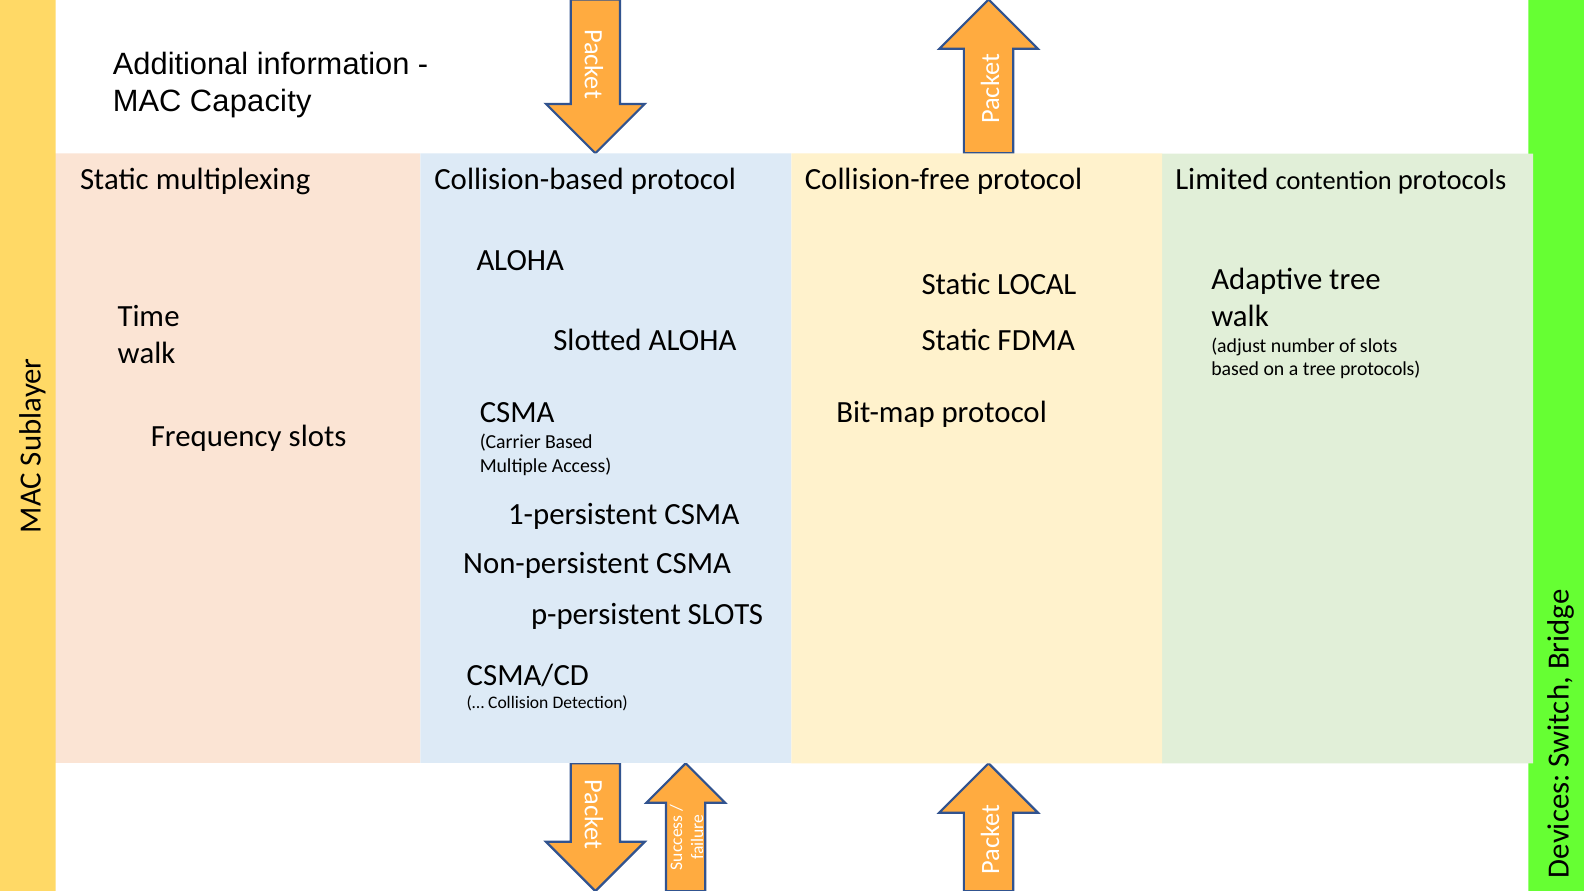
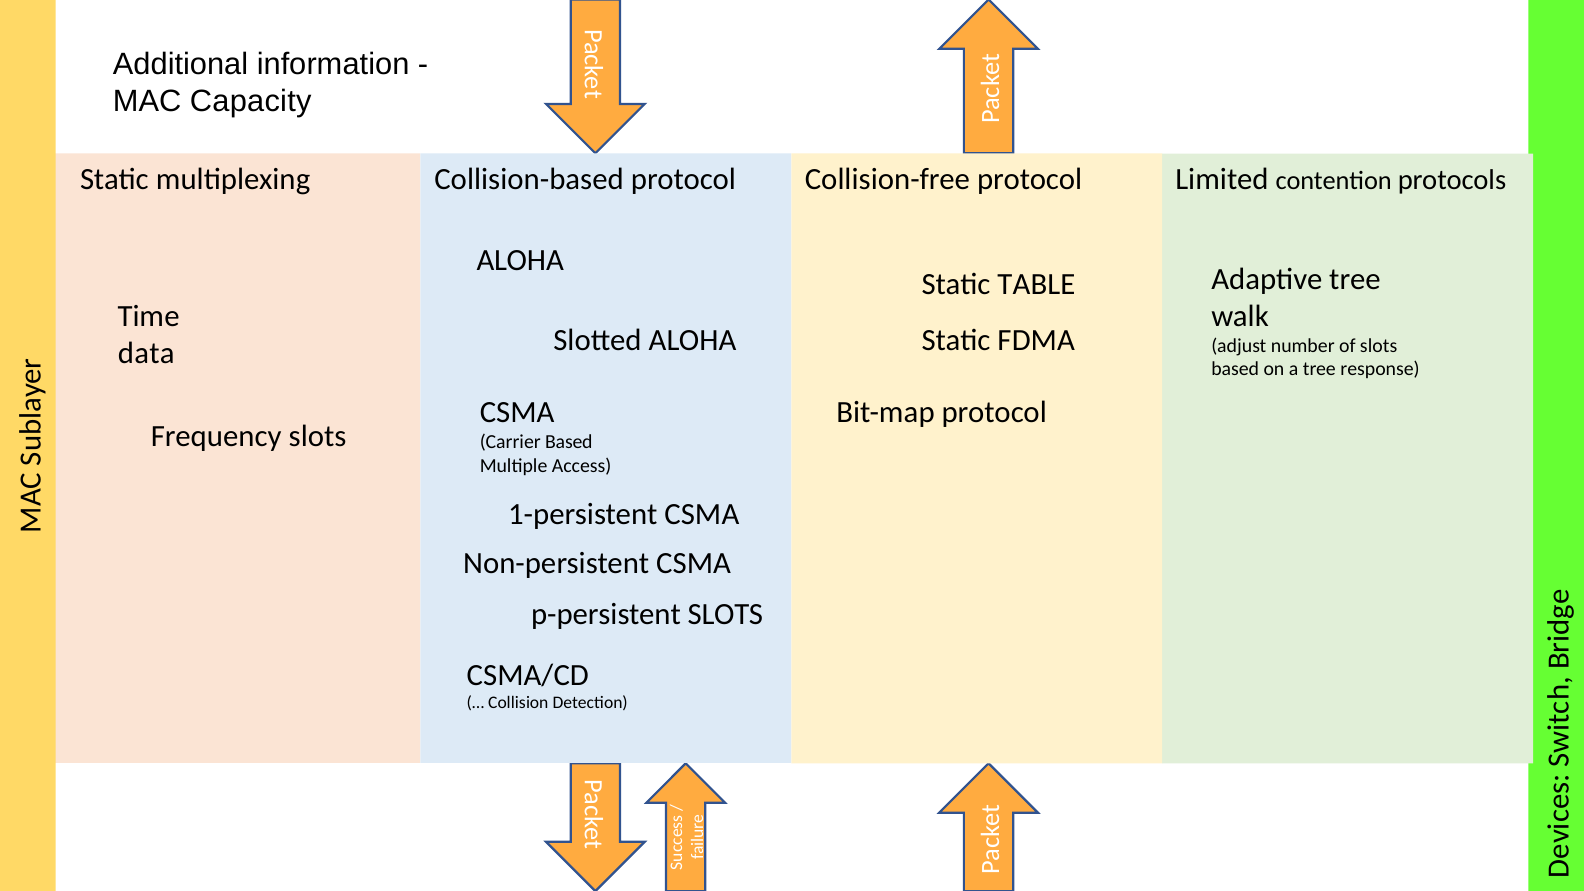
LOCAL: LOCAL -> TABLE
walk at (146, 353): walk -> data
tree protocols: protocols -> response
